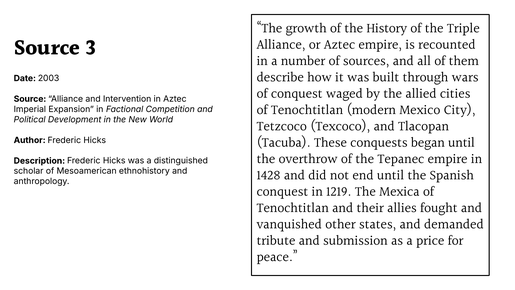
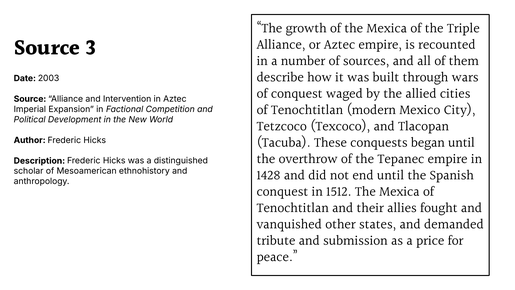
of the History: History -> Mexica
1219: 1219 -> 1512
